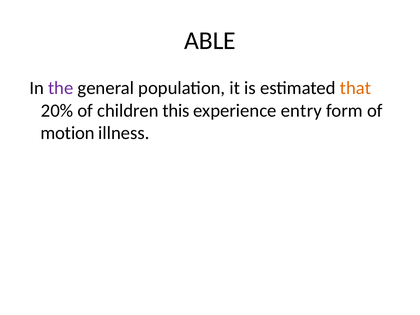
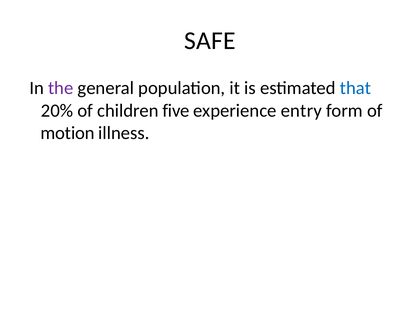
ABLE: ABLE -> SAFE
that colour: orange -> blue
this: this -> five
